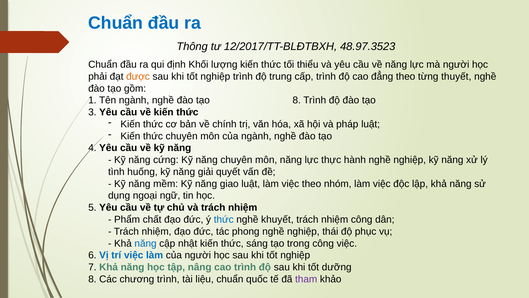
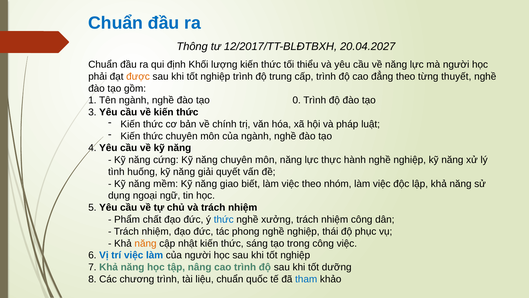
48.97.3523: 48.97.3523 -> 20.04.2027
tạo 8: 8 -> 0
giao luật: luật -> biết
khuyết: khuyết -> xưởng
năng at (146, 243) colour: blue -> orange
tham colour: purple -> blue
